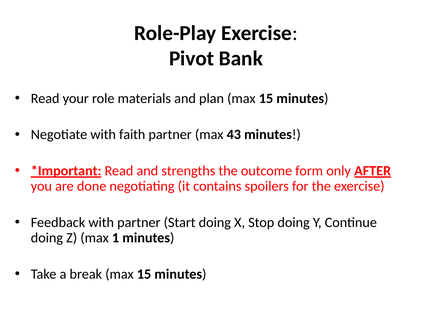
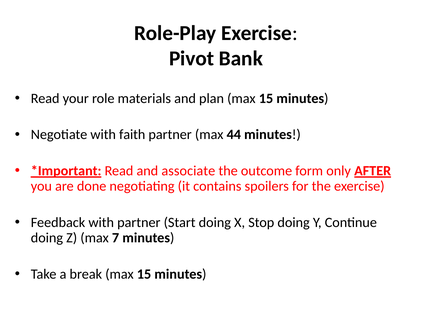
43: 43 -> 44
strengths: strengths -> associate
1: 1 -> 7
